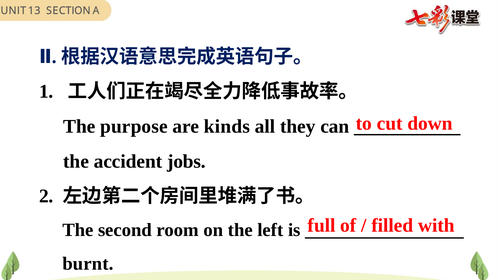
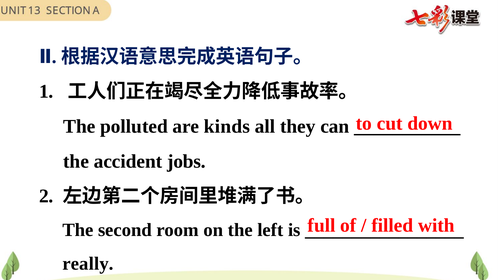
purpose: purpose -> polluted
burnt: burnt -> really
